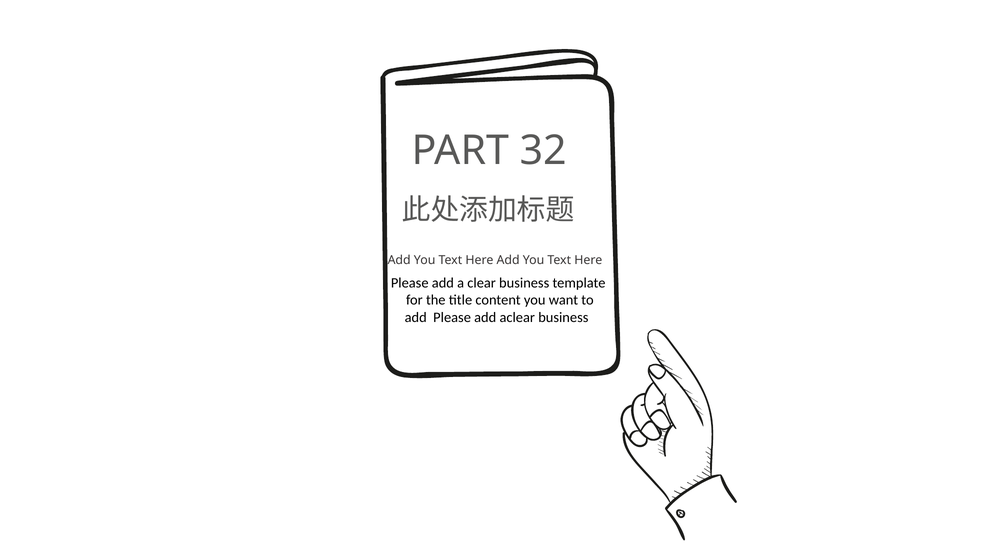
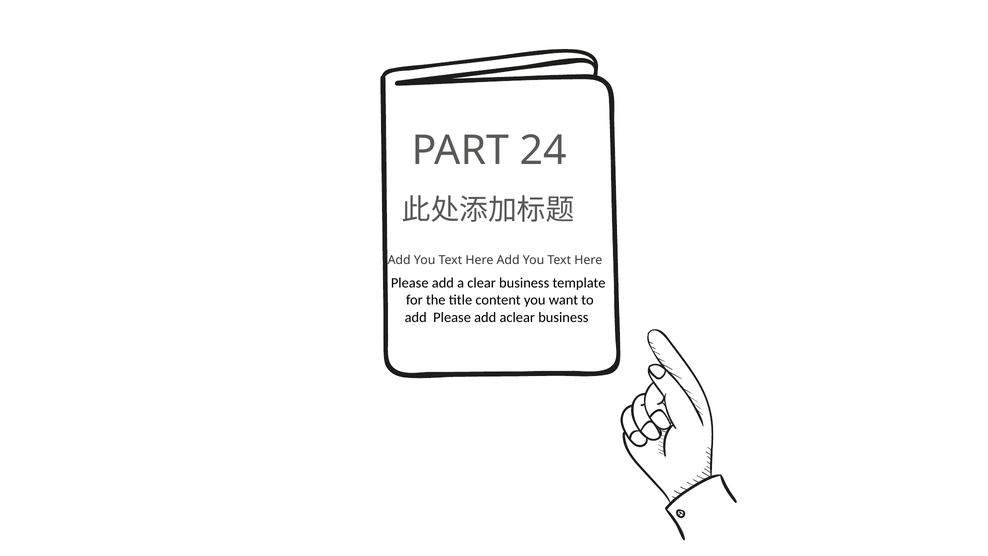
32: 32 -> 24
